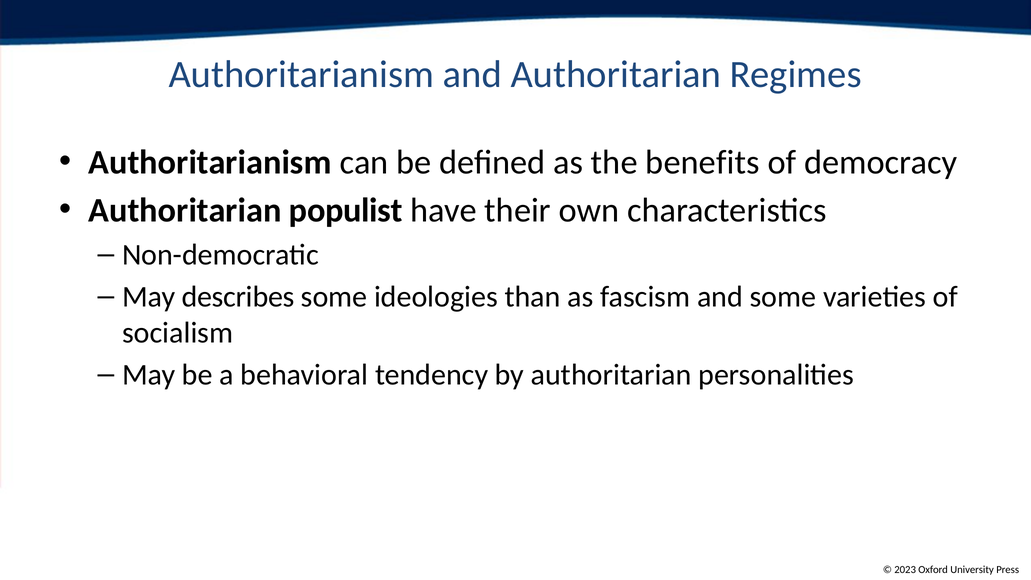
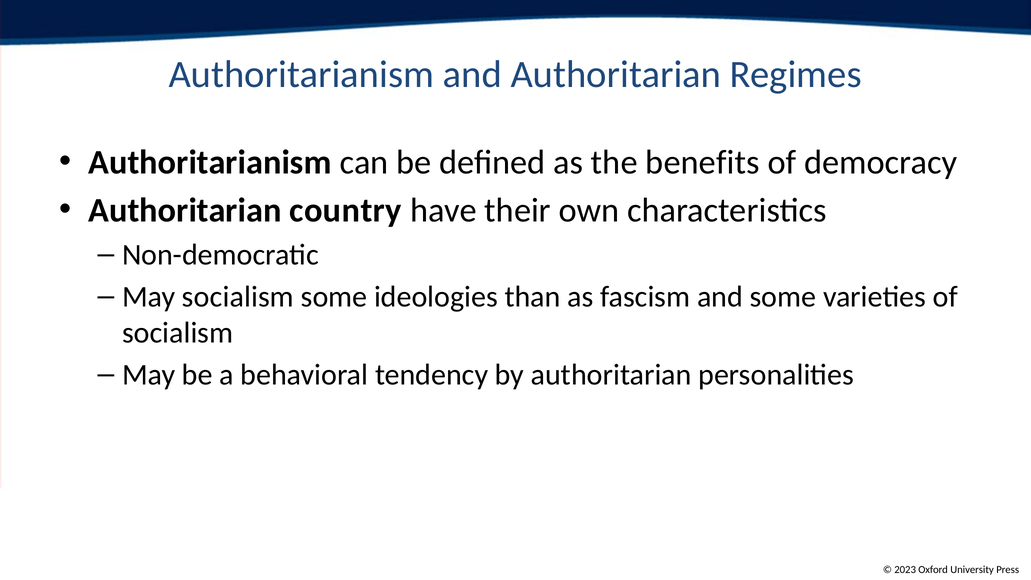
populist: populist -> country
May describes: describes -> socialism
